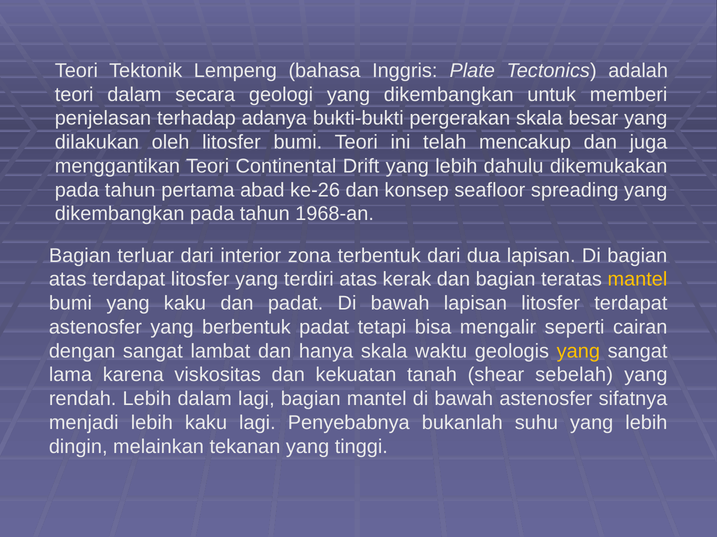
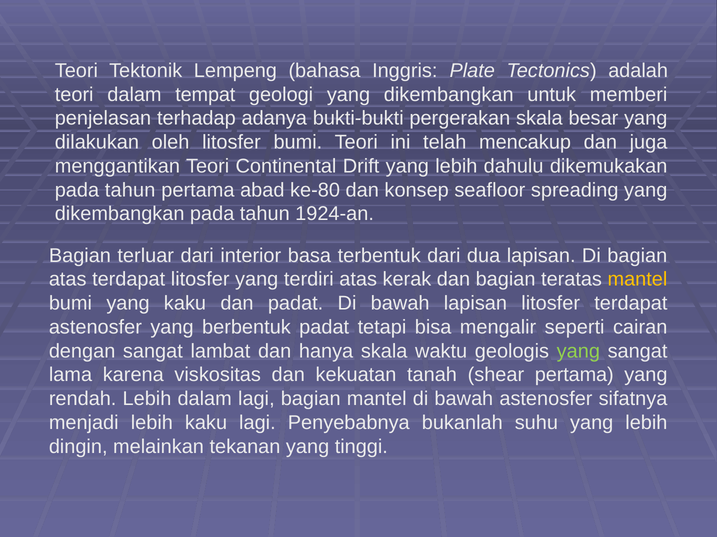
secara: secara -> tempat
ke-26: ke-26 -> ke-80
1968-an: 1968-an -> 1924-an
zona: zona -> basa
yang at (578, 352) colour: yellow -> light green
shear sebelah: sebelah -> pertama
